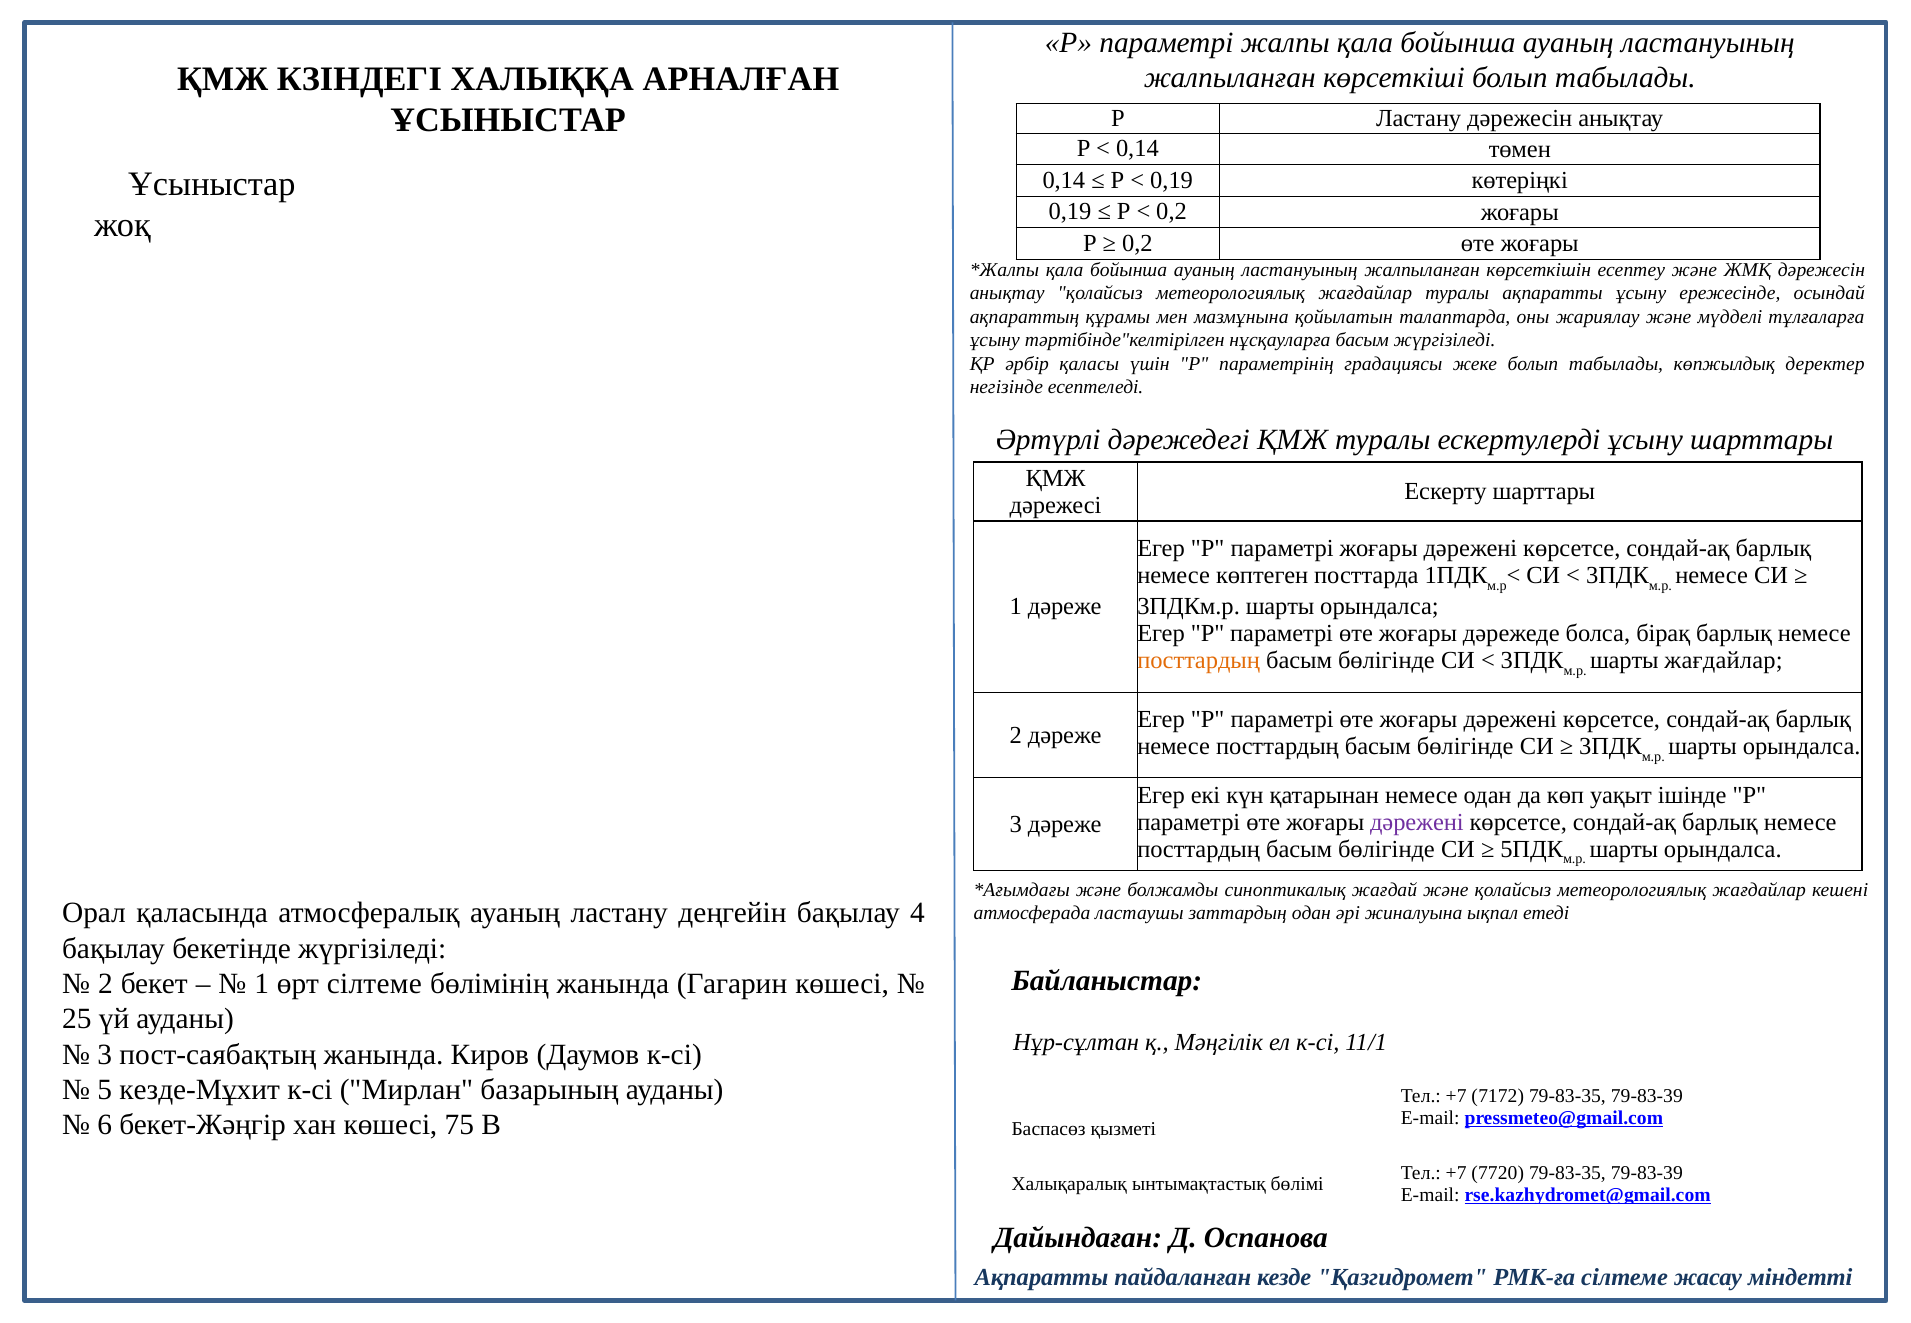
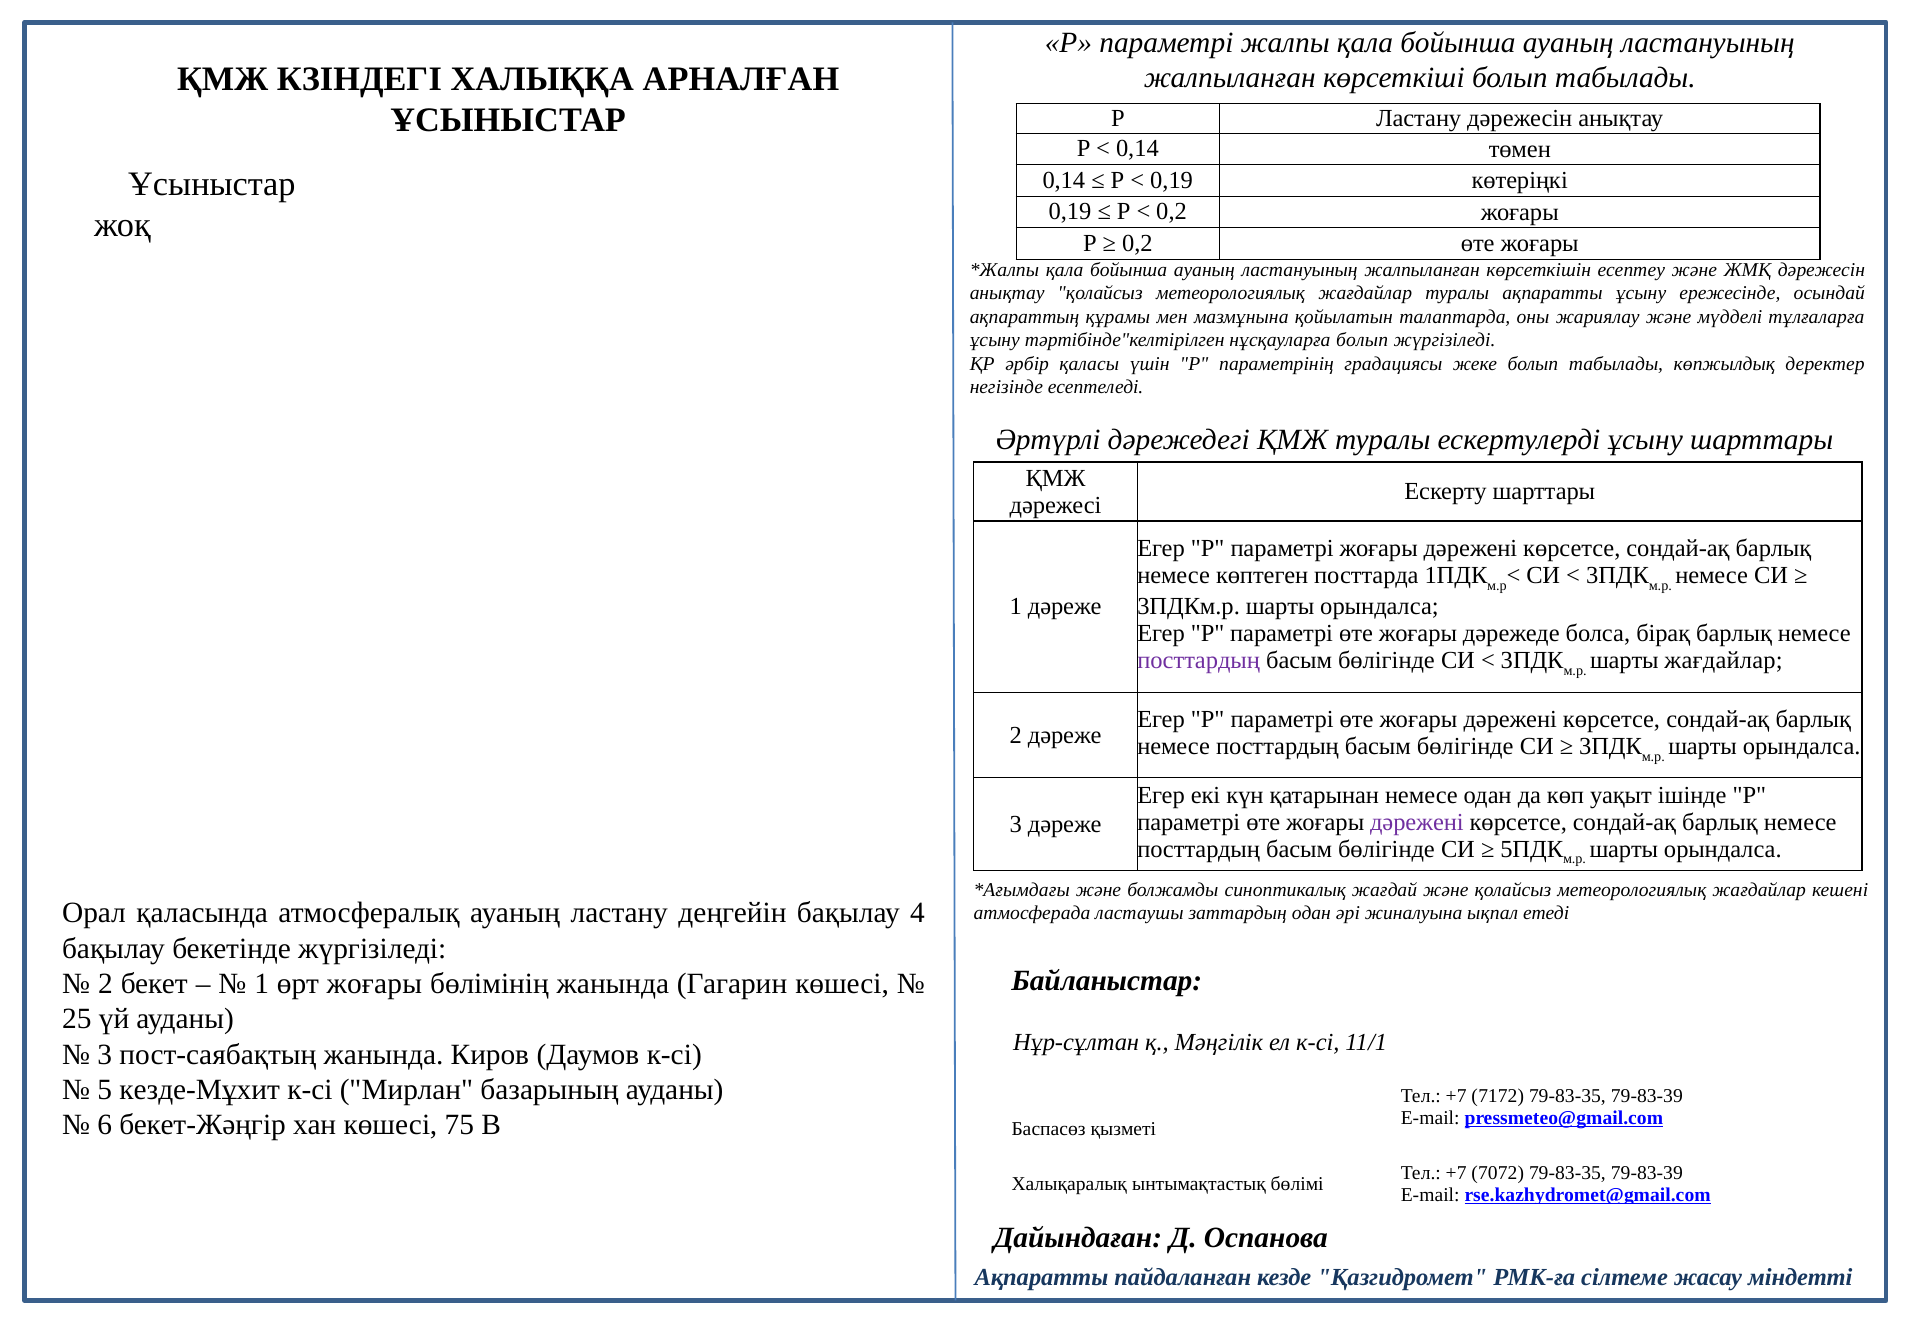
нұсқауларға басым: басым -> болып
посттардың at (1199, 661) colour: orange -> purple
өрт сілтеме: сілтеме -> жоғары
7720: 7720 -> 7072
